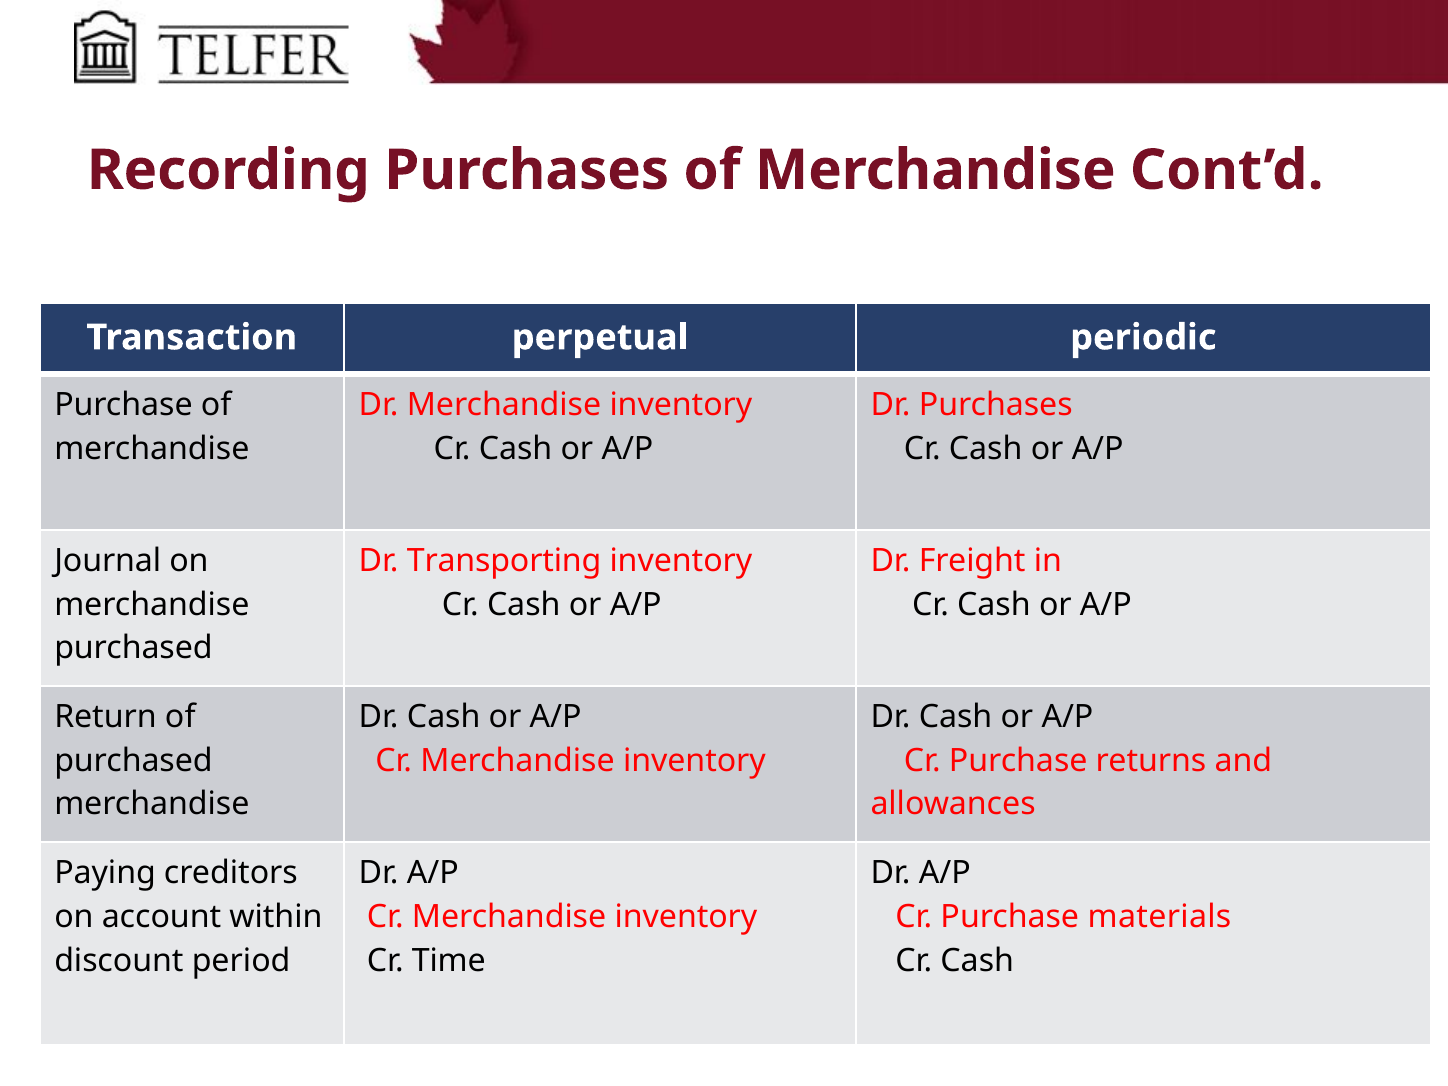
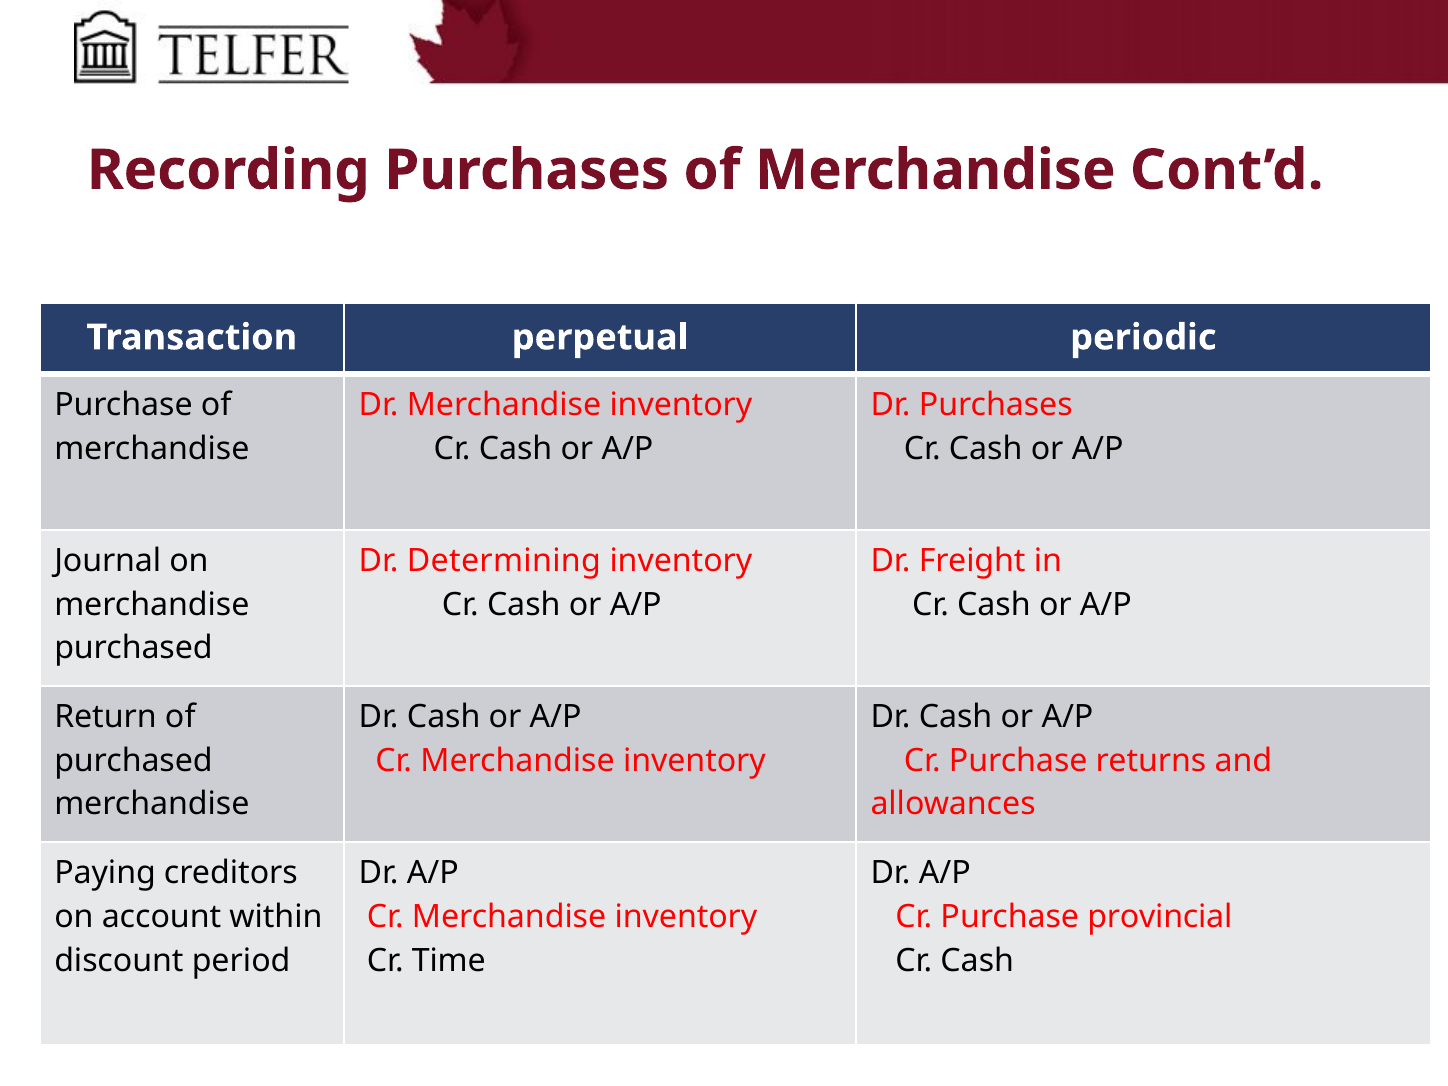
Transporting: Transporting -> Determining
materials: materials -> provincial
